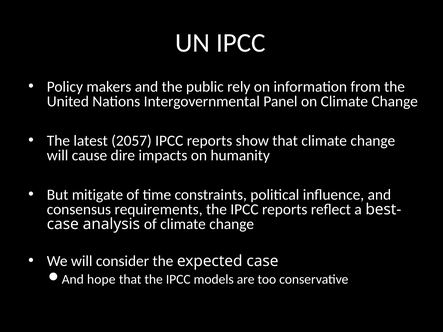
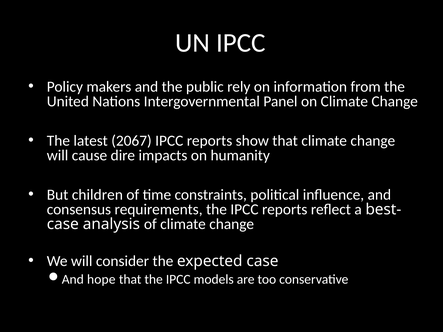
2057: 2057 -> 2067
mitigate: mitigate -> children
